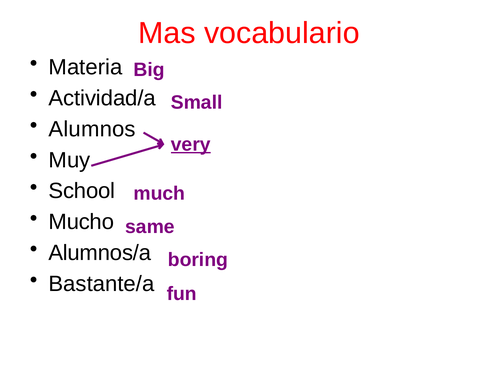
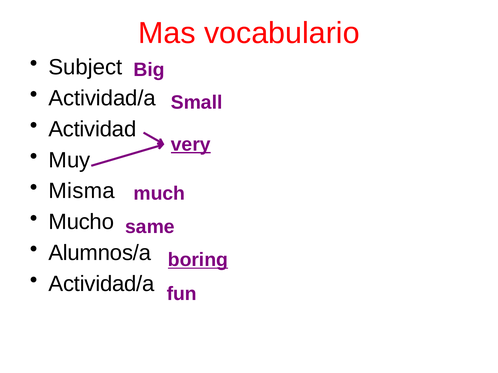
Materia: Materia -> Subject
Alumnos: Alumnos -> Actividad
School: School -> Misma
boring underline: none -> present
Bastante/a at (101, 284): Bastante/a -> Actividad/a
